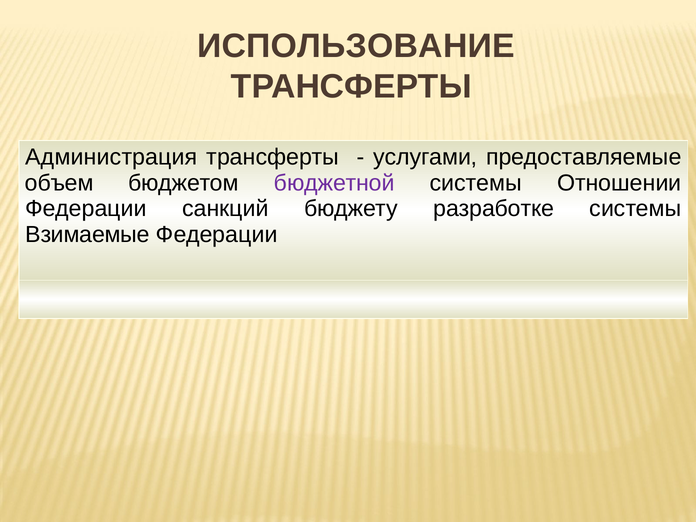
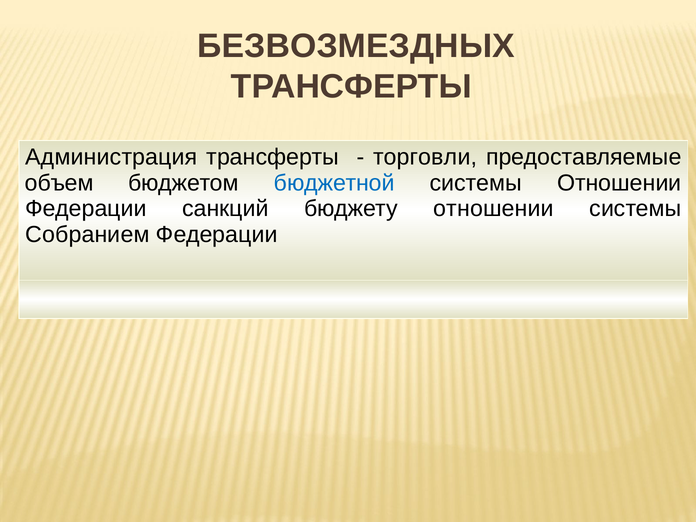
ИСПОЛЬЗОВАНИЕ: ИСПОЛЬЗОВАНИЕ -> БЕЗВОЗМЕЗДНЫХ
услугами: услугами -> торговли
бюджетной colour: purple -> blue
бюджету разработке: разработке -> отношении
Взимаемые: Взимаемые -> Собранием
